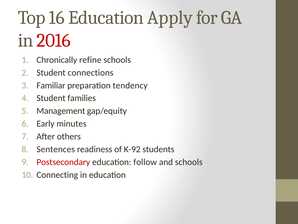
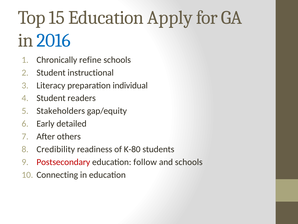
16: 16 -> 15
2016 colour: red -> blue
connections: connections -> instructional
Familiar: Familiar -> Literacy
tendency: tendency -> individual
families: families -> readers
Management: Management -> Stakeholders
minutes: minutes -> detailed
Sentences: Sentences -> Credibility
K-92: K-92 -> K-80
